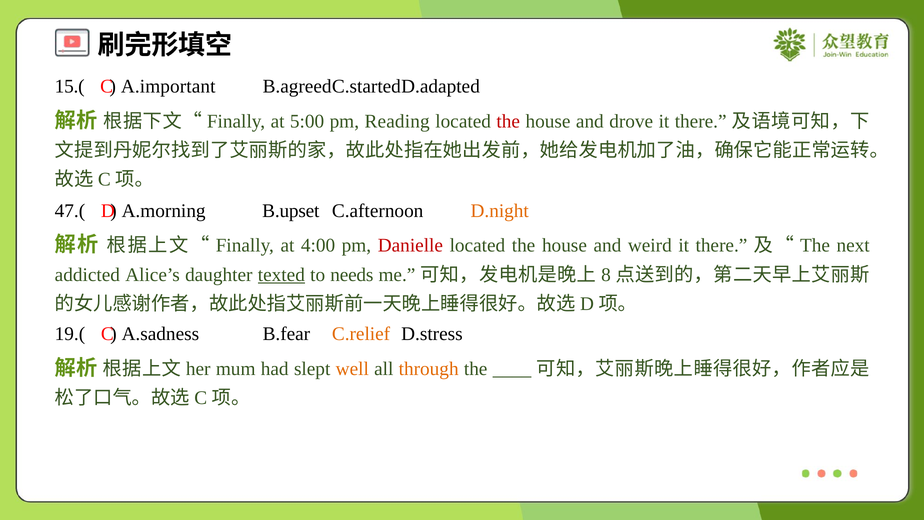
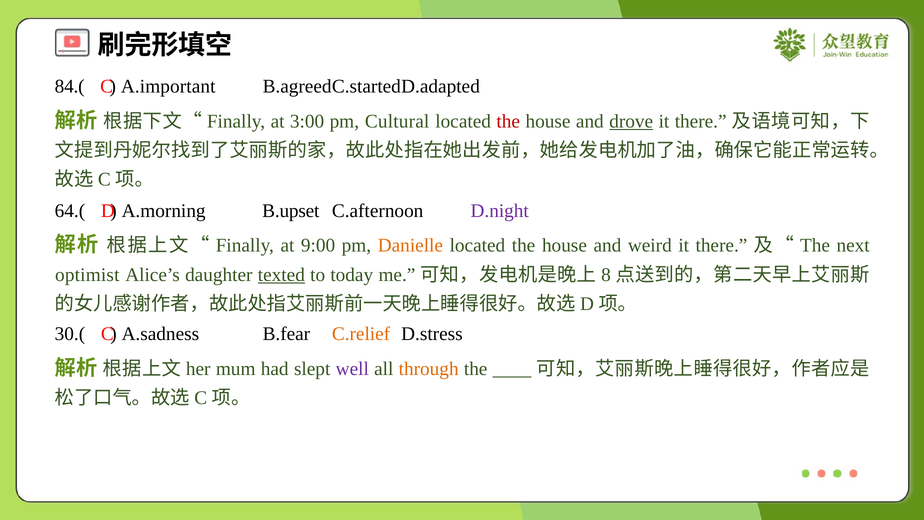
15.(: 15.( -> 84.(
5:00: 5:00 -> 3:00
Reading: Reading -> Cultural
drove underline: none -> present
47.(: 47.( -> 64.(
D.night colour: orange -> purple
4:00: 4:00 -> 9:00
Danielle colour: red -> orange
addicted: addicted -> optimist
needs: needs -> today
19.(: 19.( -> 30.(
well colour: orange -> purple
